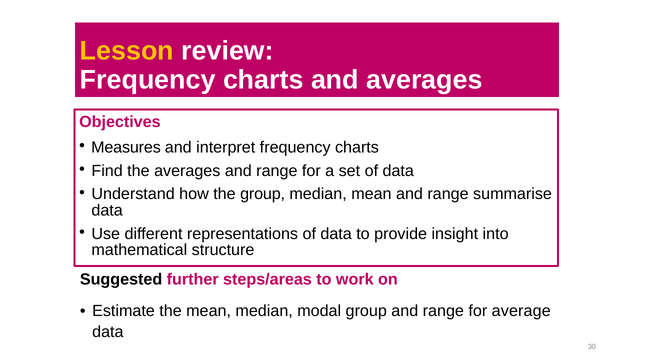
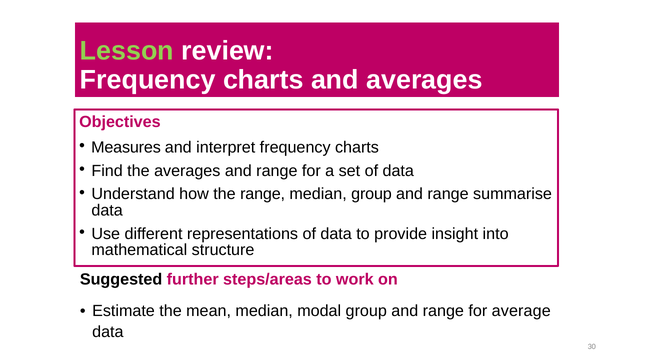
Lesson colour: yellow -> light green
the group: group -> range
median mean: mean -> group
